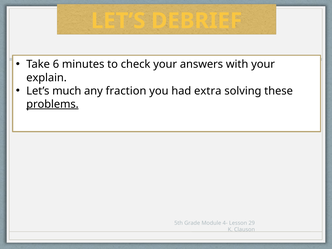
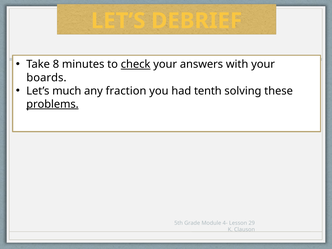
6: 6 -> 8
check underline: none -> present
explain: explain -> boards
extra: extra -> tenth
